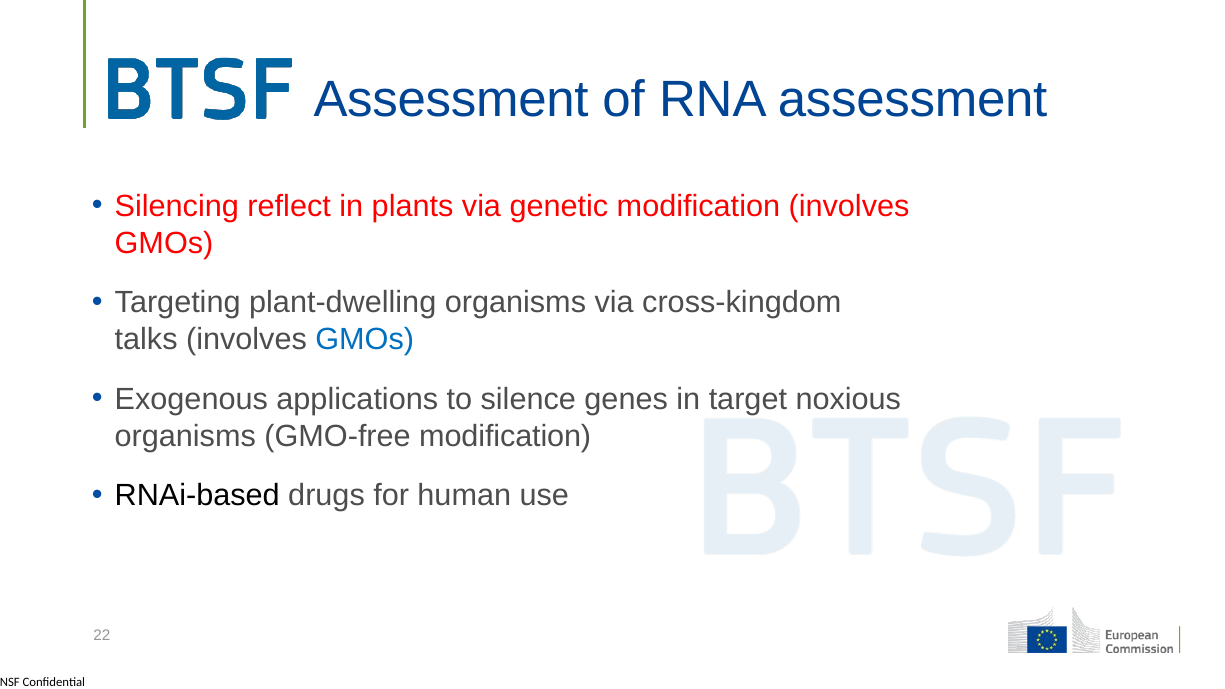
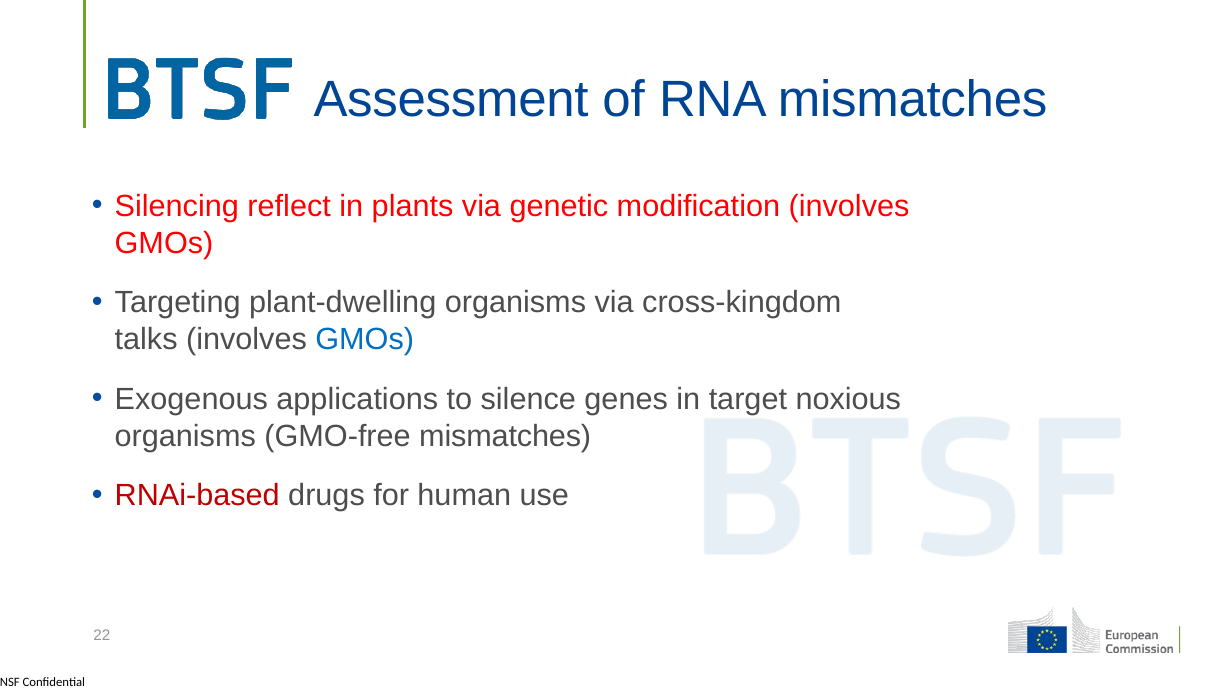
RNA assessment: assessment -> mismatches
GMO-free modification: modification -> mismatches
RNAi-based colour: black -> red
